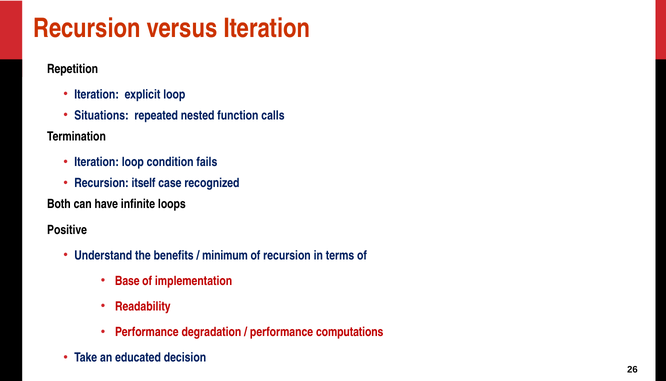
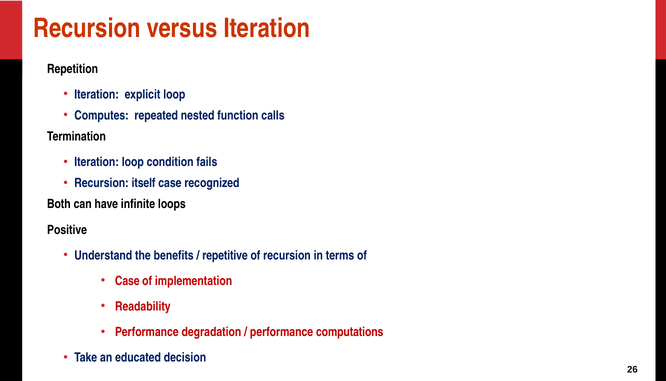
Situations: Situations -> Computes
minimum: minimum -> repetitive
Base at (127, 281): Base -> Case
